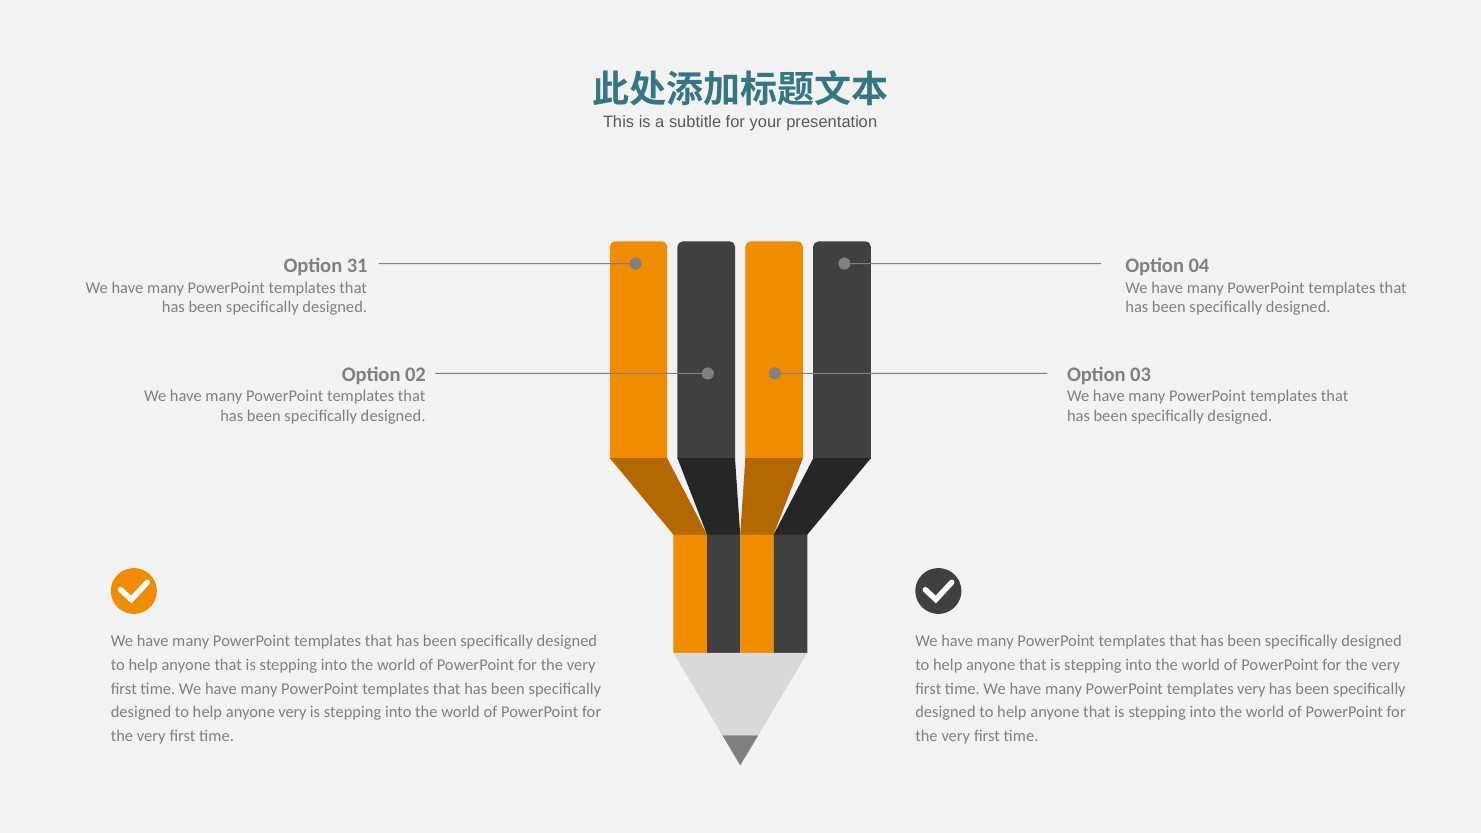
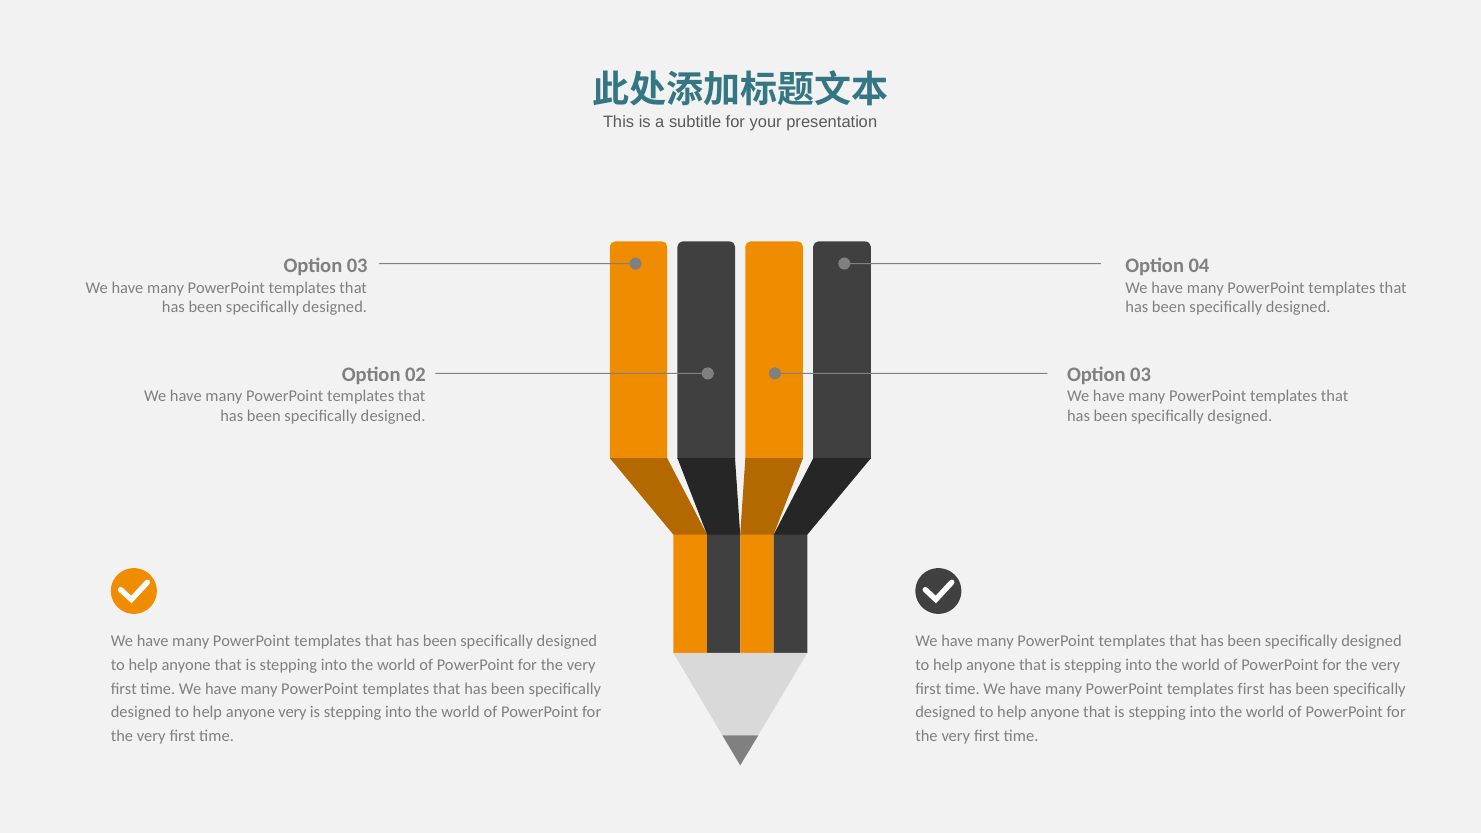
31 at (357, 266): 31 -> 03
templates very: very -> first
